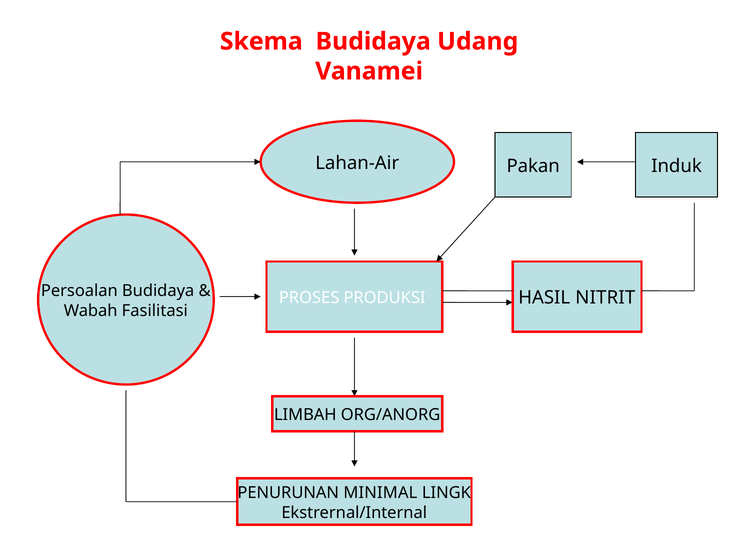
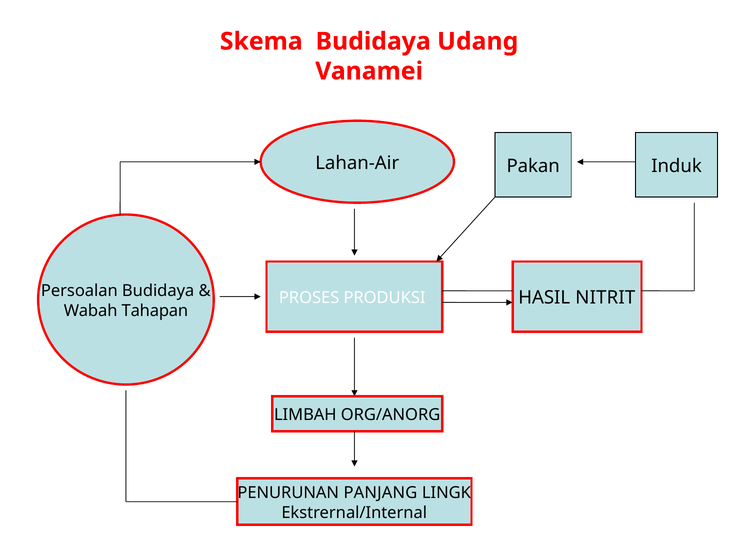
Fasilitasi: Fasilitasi -> Tahapan
MINIMAL: MINIMAL -> PANJANG
